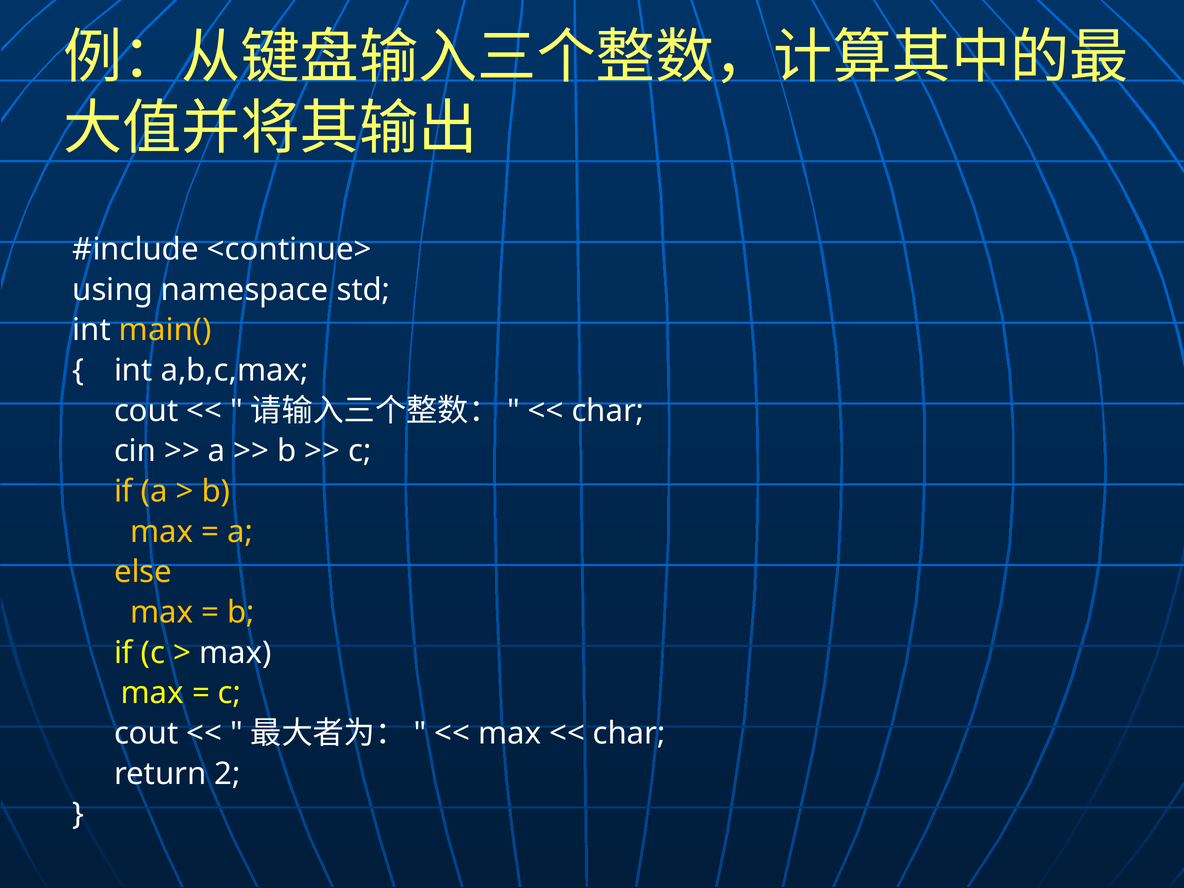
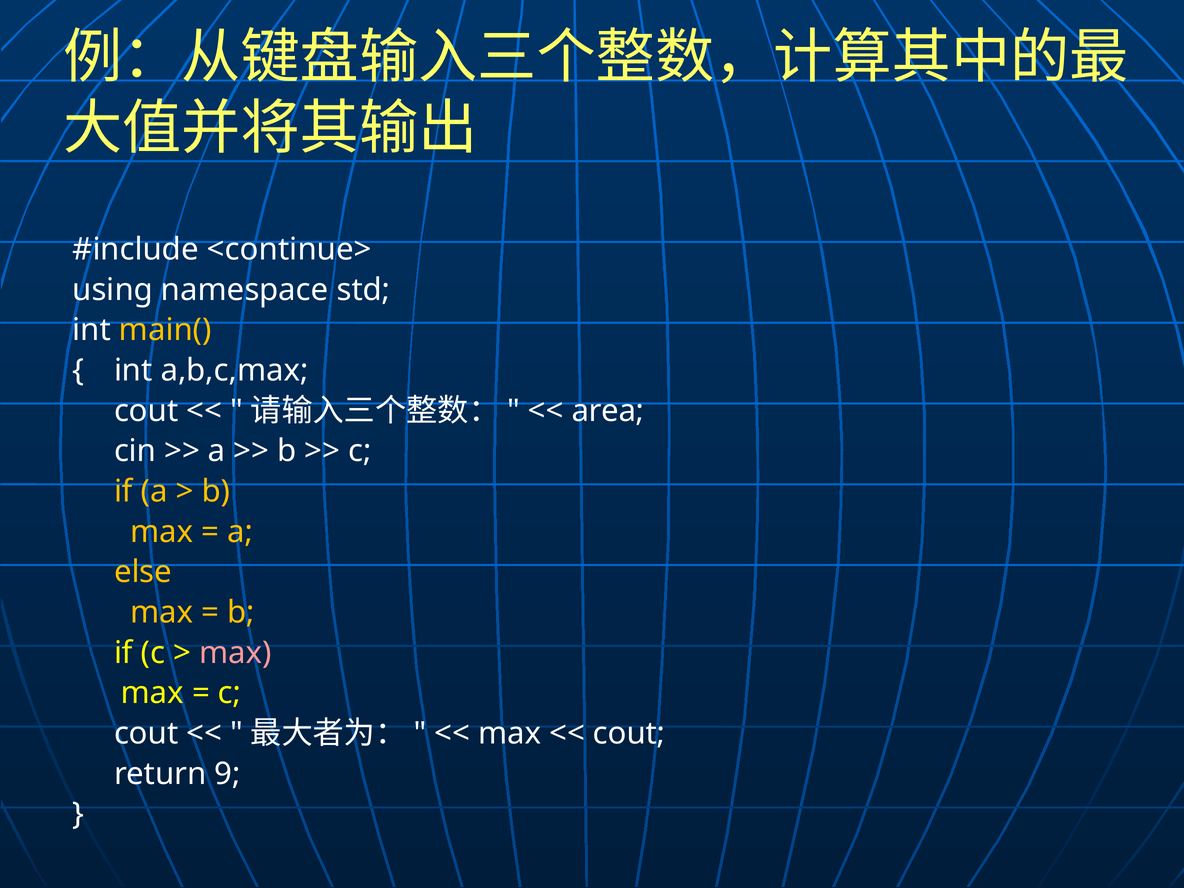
char at (608, 411): char -> area
max at (235, 653) colour: white -> pink
char at (629, 733): char -> cout
2: 2 -> 9
